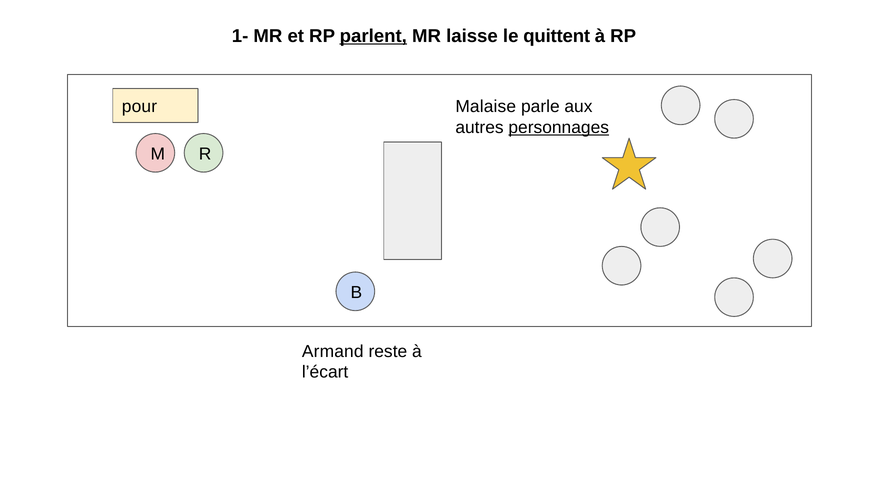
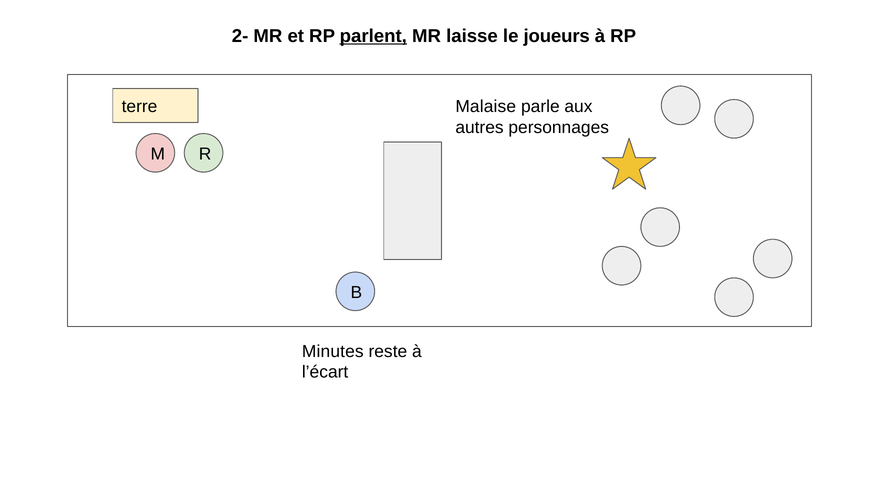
1-: 1- -> 2-
quittent: quittent -> joueurs
pour: pour -> terre
personnages underline: present -> none
Armand: Armand -> Minutes
